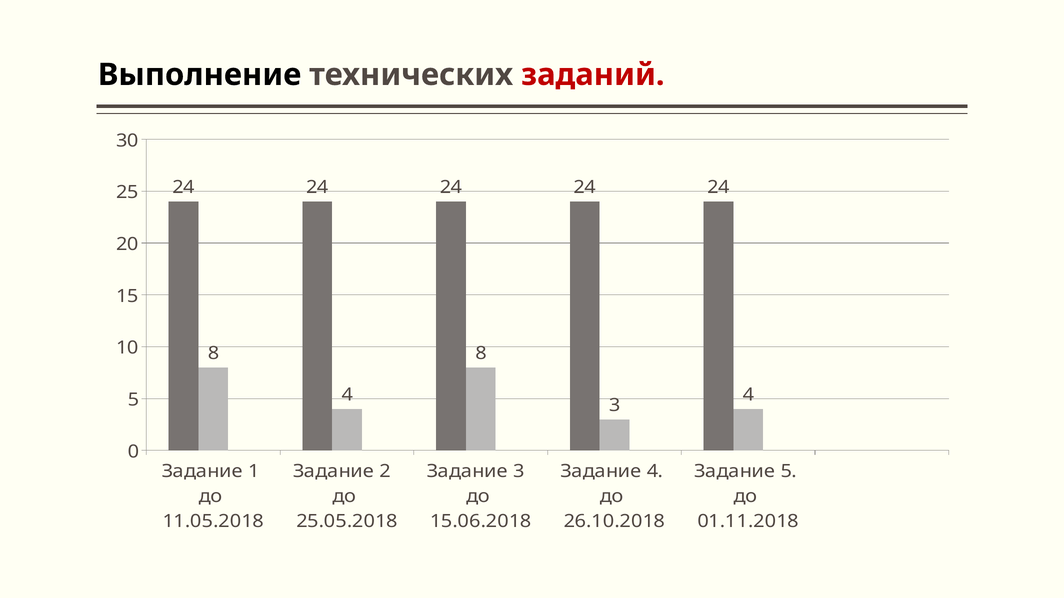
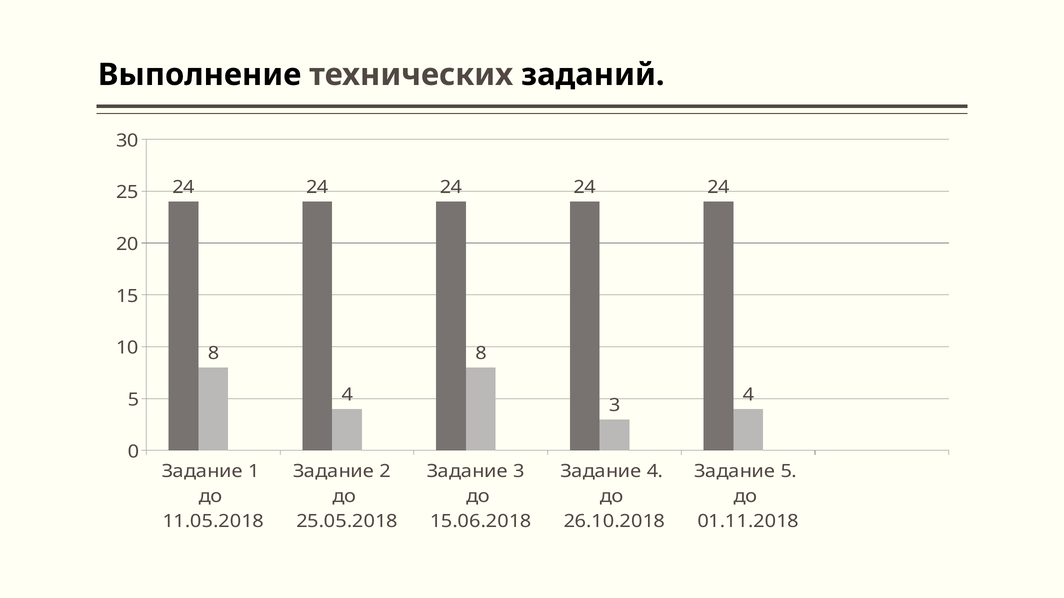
заданий colour: red -> black
